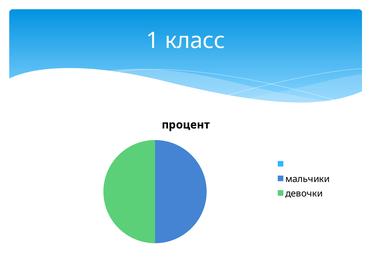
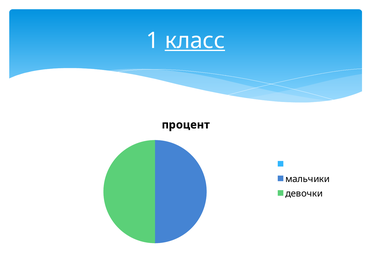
класс underline: none -> present
